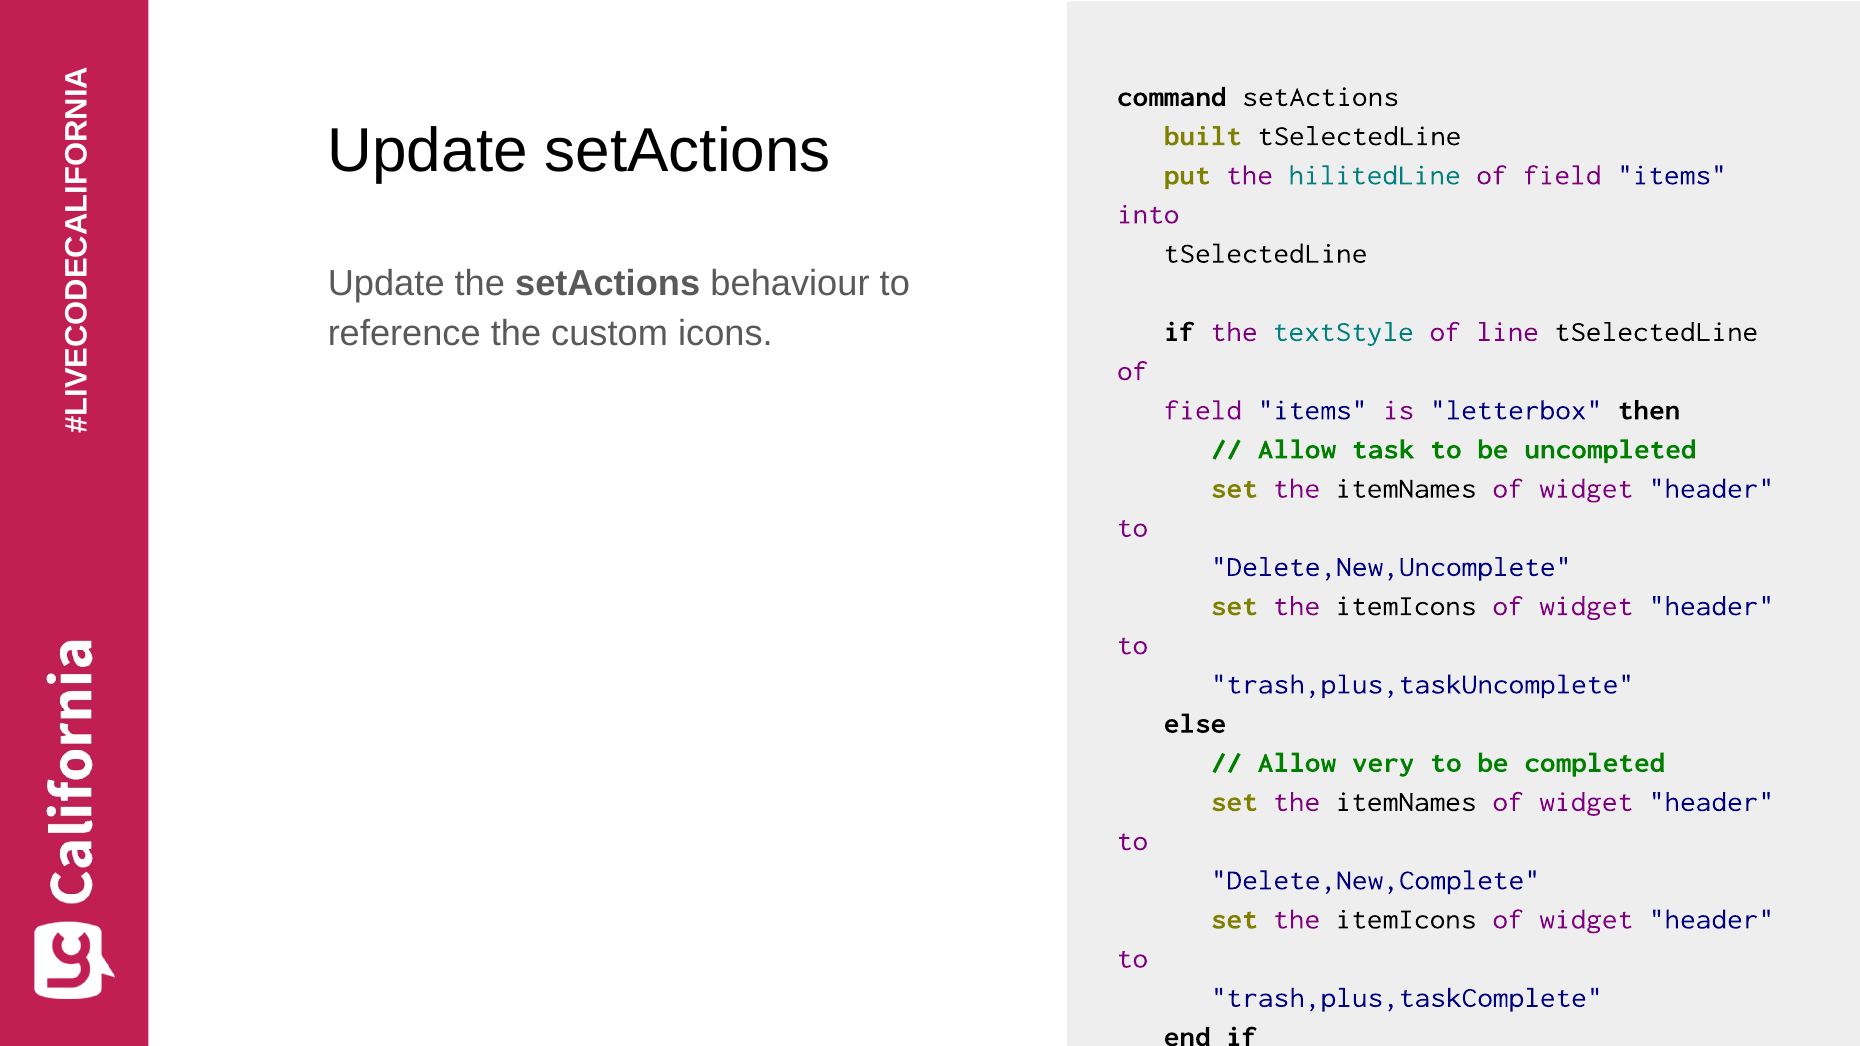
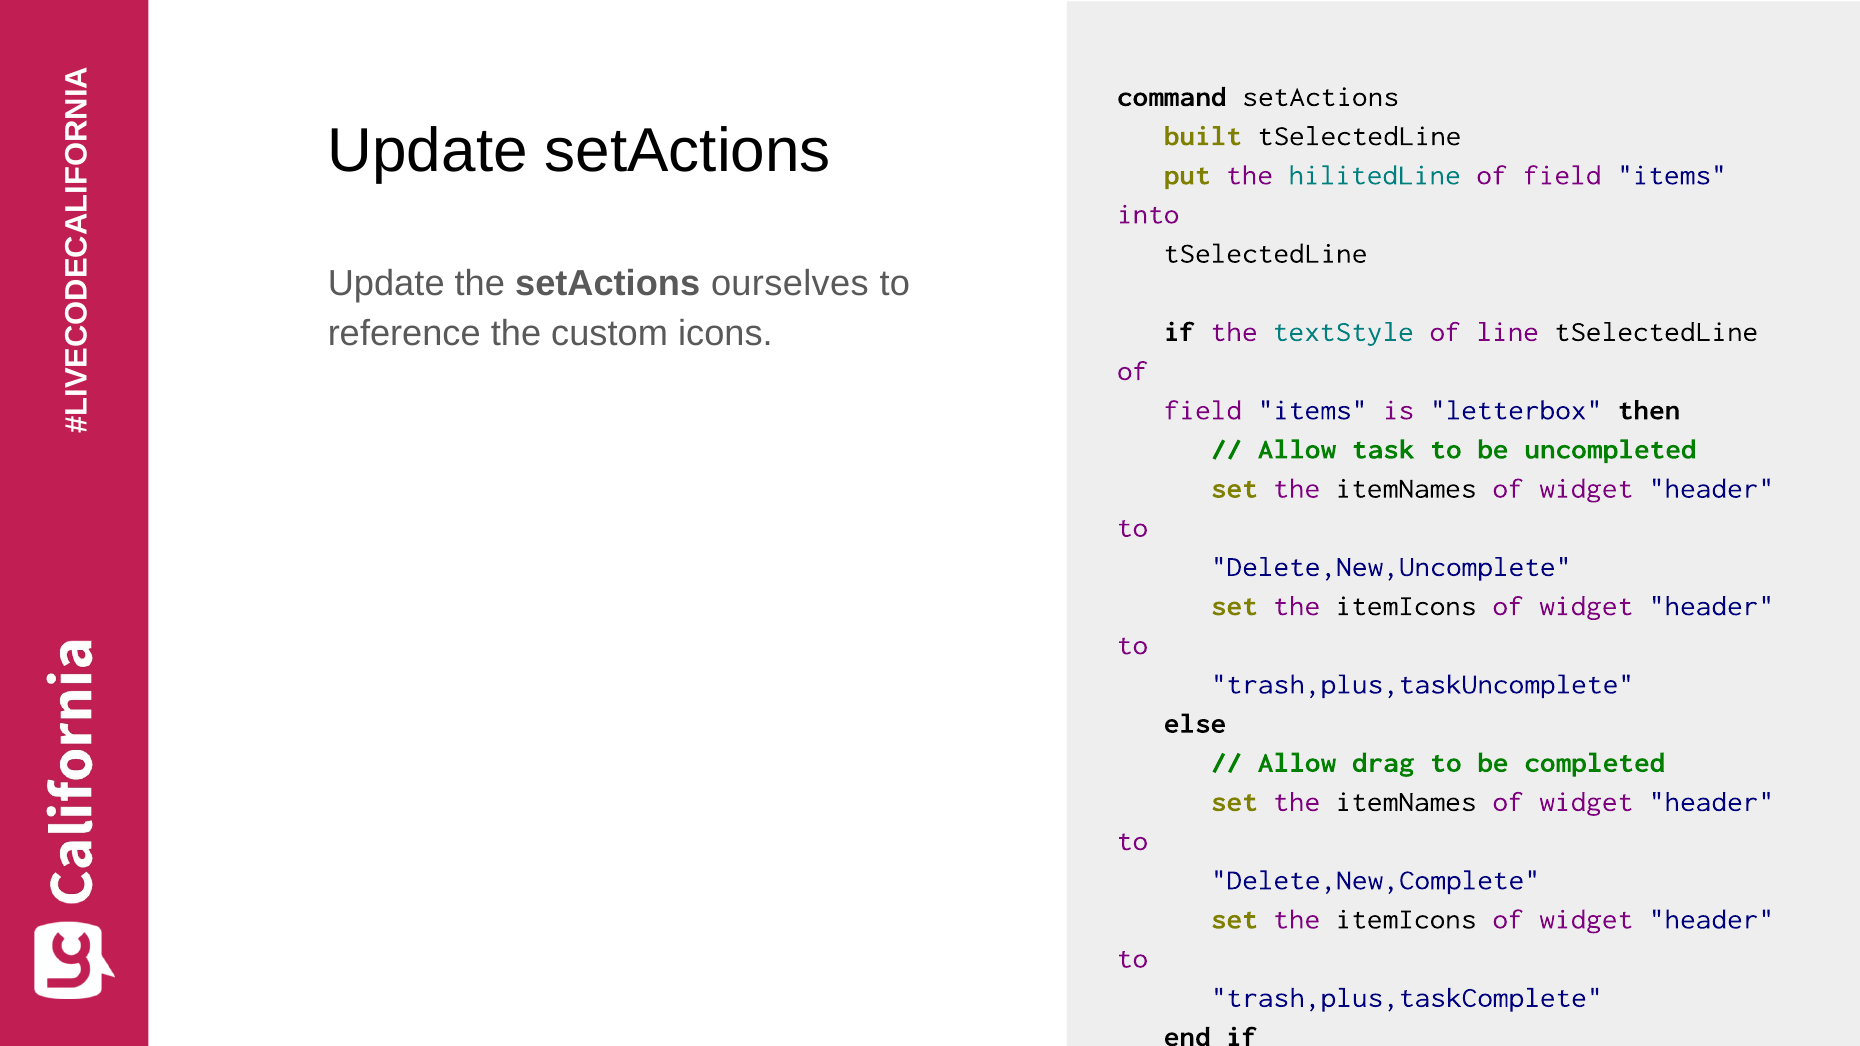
behaviour: behaviour -> ourselves
very: very -> drag
